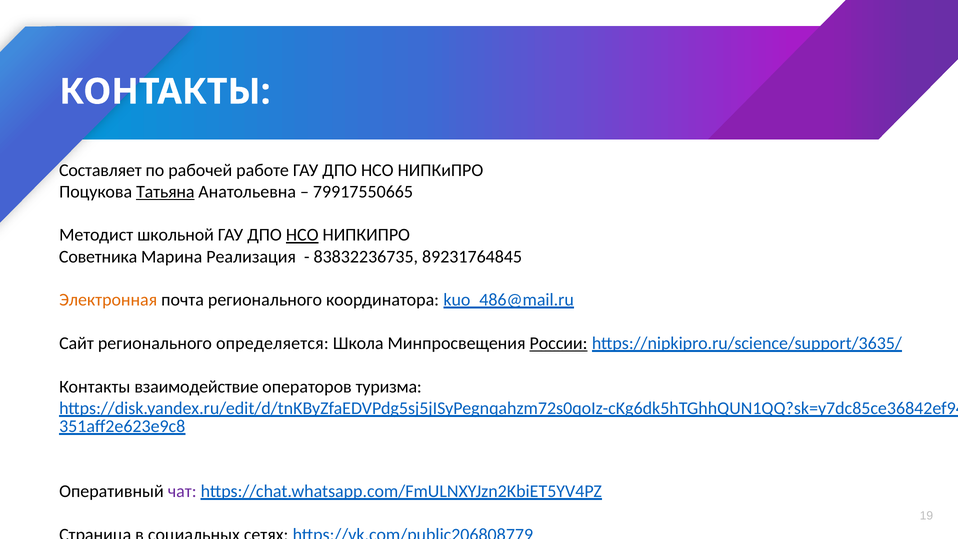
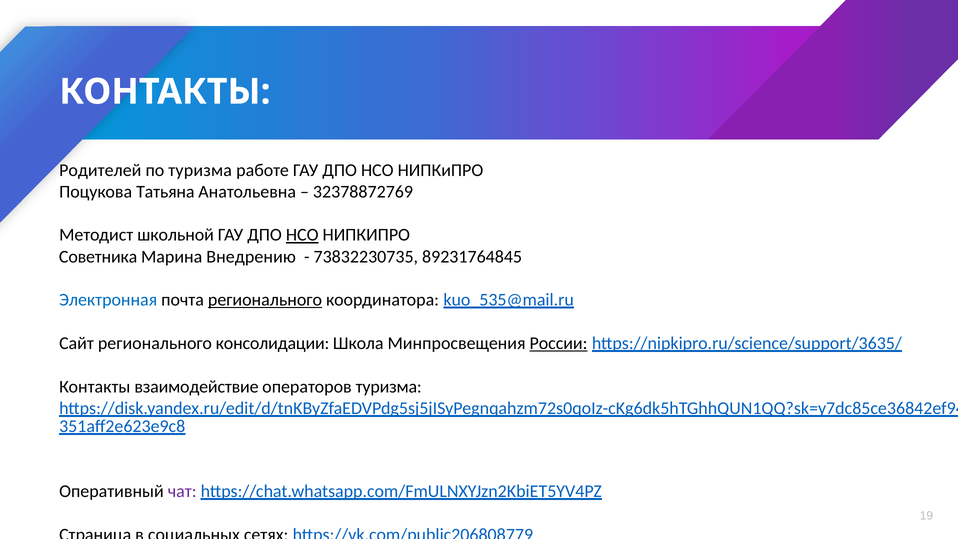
Составляет: Составляет -> Родителей
по рабочей: рабочей -> туризма
Татьяна underline: present -> none
79917550665: 79917550665 -> 32378872769
Реализация: Реализация -> Внедрению
83832236735: 83832236735 -> 73832230735
Электронная colour: orange -> blue
регионального at (265, 300) underline: none -> present
kuo_486@mail.ru: kuo_486@mail.ru -> kuo_535@mail.ru
определяется: определяется -> консолидации
